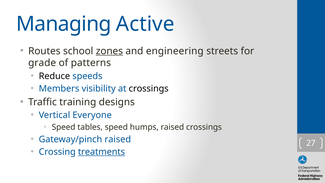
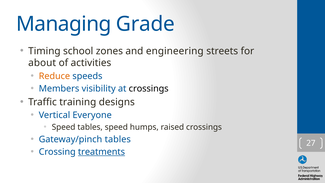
Active: Active -> Grade
Routes: Routes -> Timing
zones underline: present -> none
grade: grade -> about
patterns: patterns -> activities
Reduce colour: black -> orange
Gateway/pinch raised: raised -> tables
